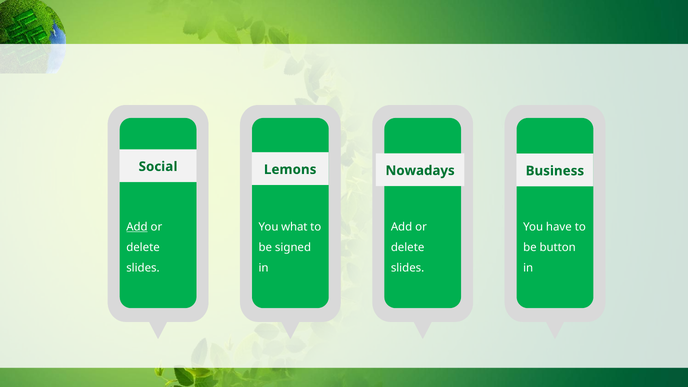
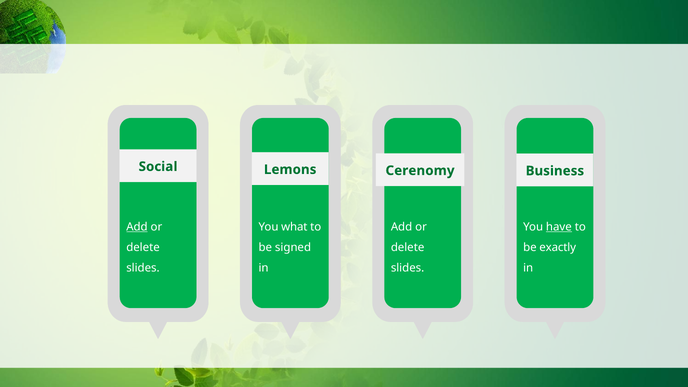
Nowadays: Nowadays -> Cerenomy
have underline: none -> present
button: button -> exactly
